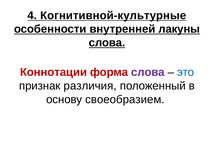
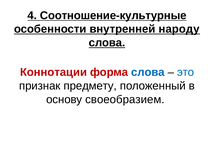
Когнитивной-культурные: Когнитивной-культурные -> Соотношение-культурные
лакуны: лакуны -> народу
слова at (148, 72) colour: purple -> blue
различия: различия -> предмету
